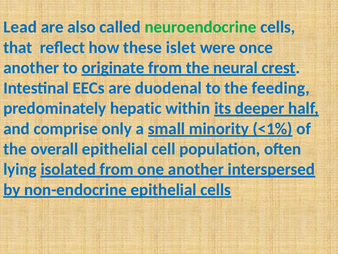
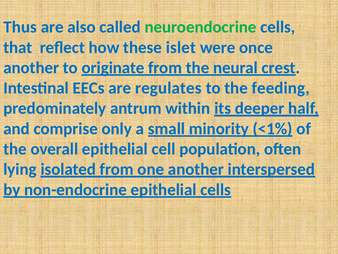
Lead: Lead -> Thus
duodenal: duodenal -> regulates
hepatic: hepatic -> antrum
